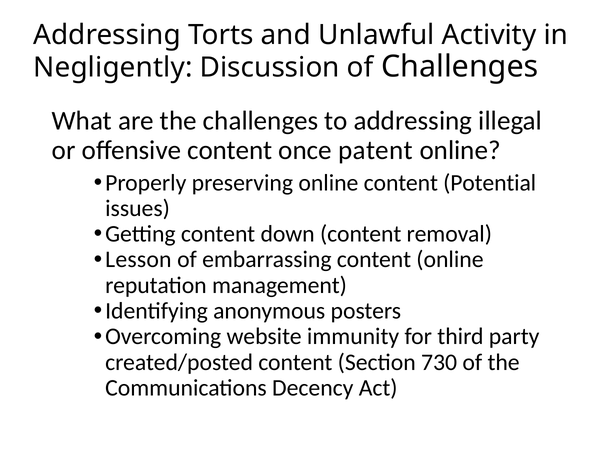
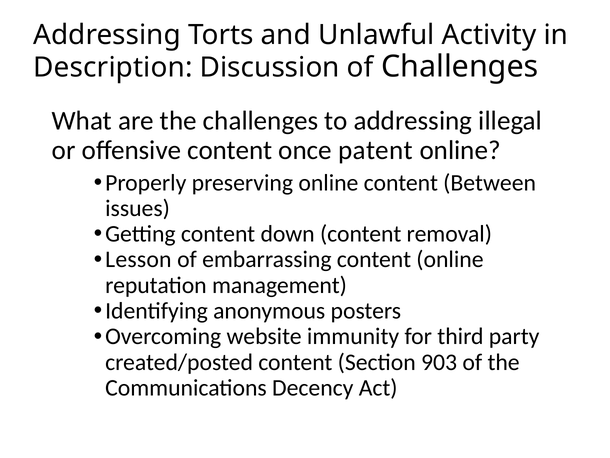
Negligently: Negligently -> Description
Potential: Potential -> Between
730: 730 -> 903
